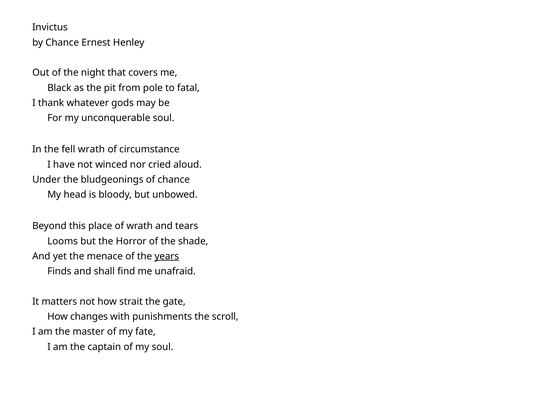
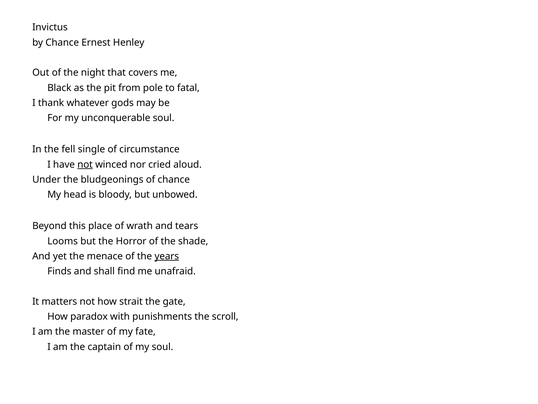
fell wrath: wrath -> single
not at (85, 164) underline: none -> present
changes: changes -> paradox
